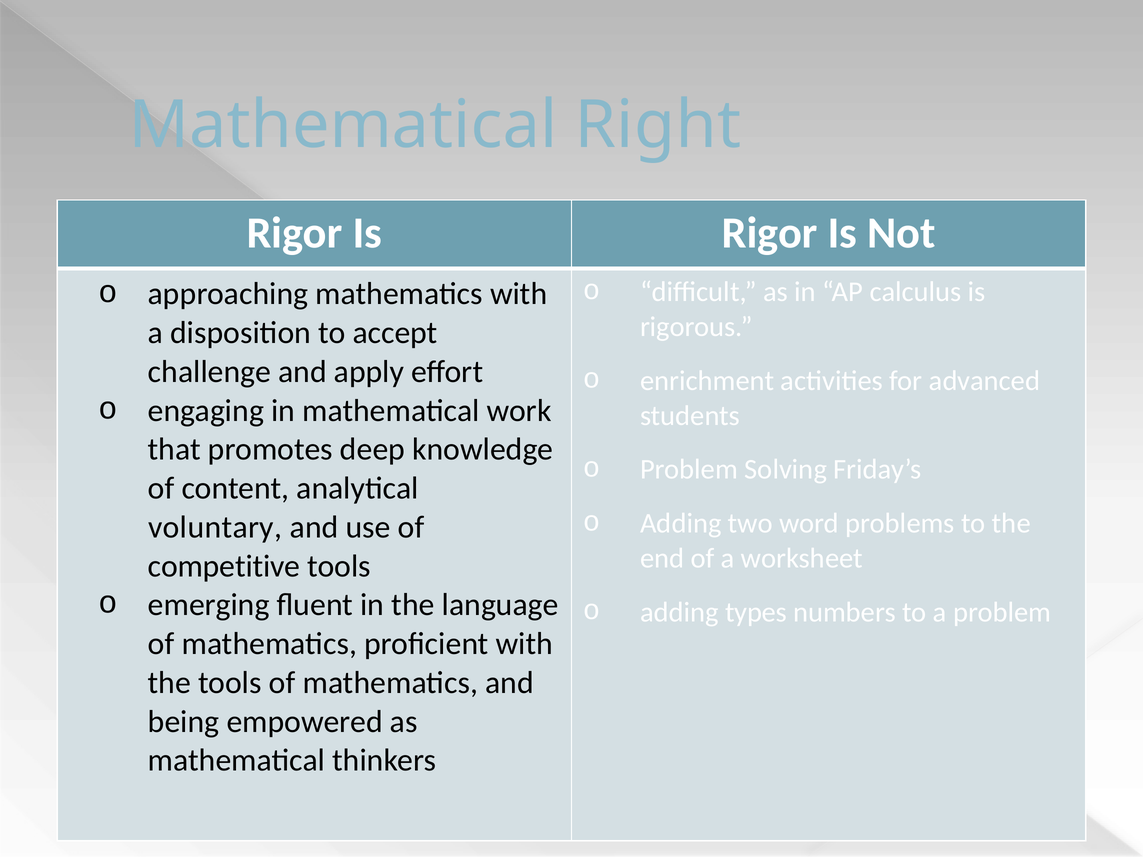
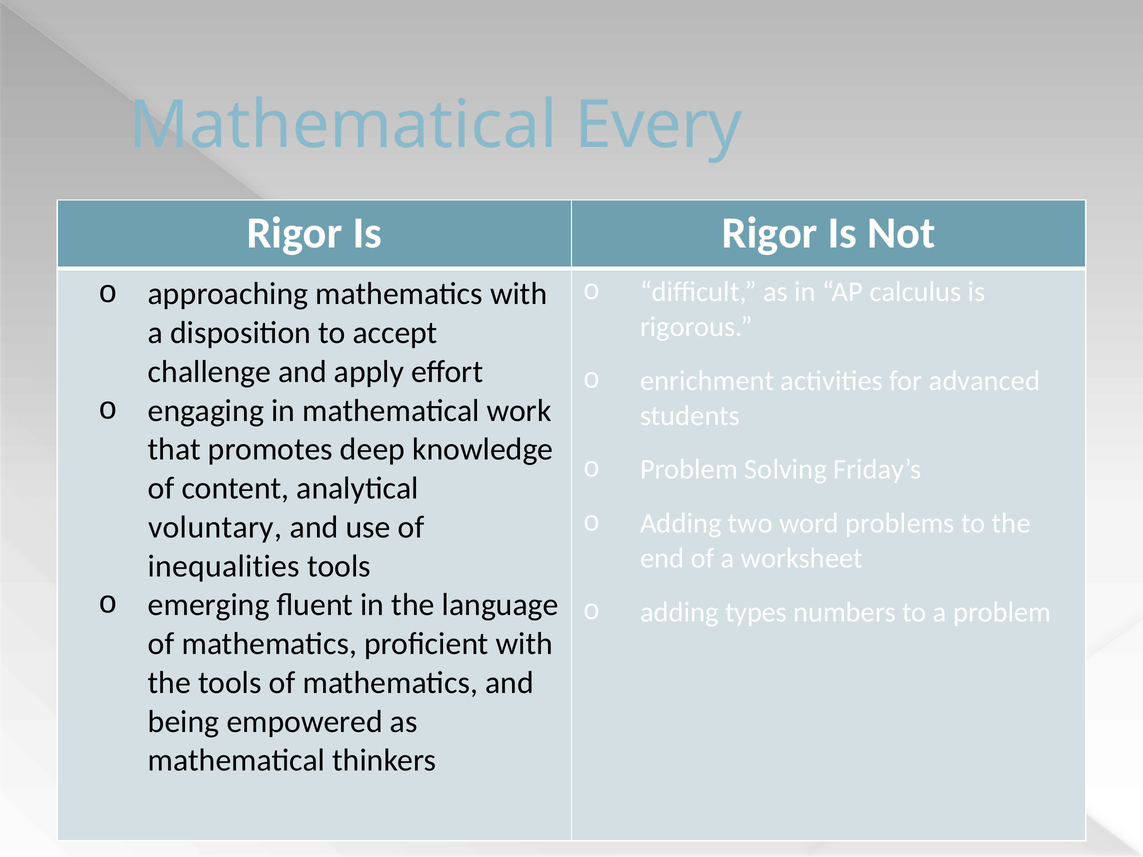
Right: Right -> Every
competitive: competitive -> inequalities
